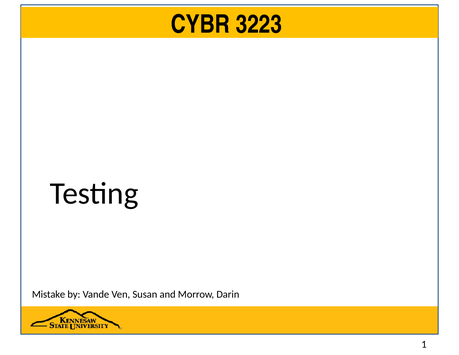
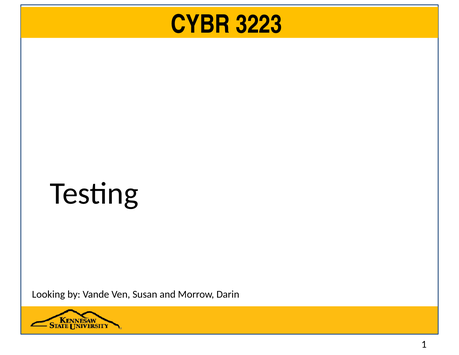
Mistake: Mistake -> Looking
